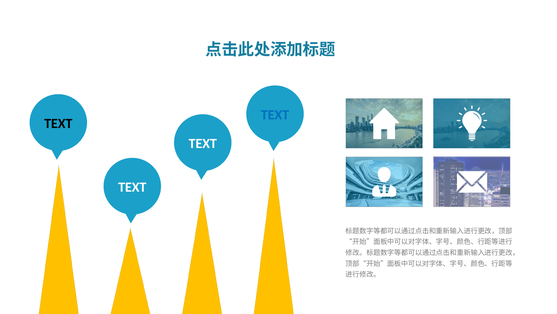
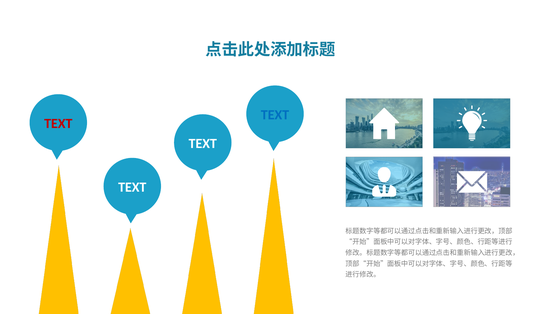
TEXT at (58, 123) colour: black -> red
